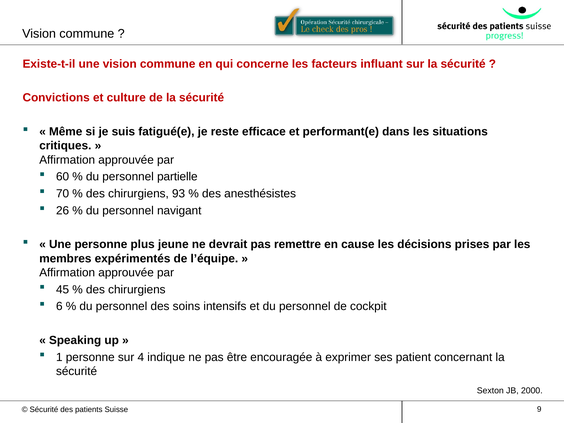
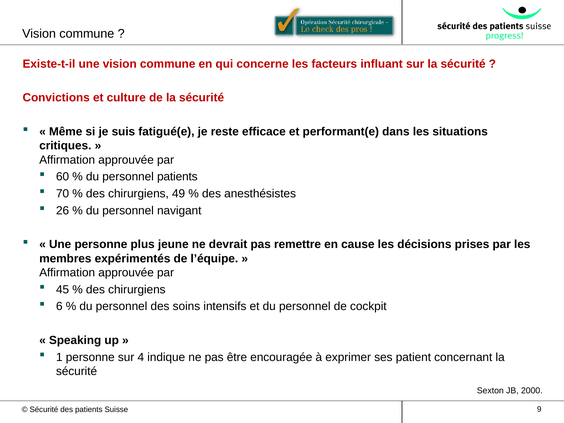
personnel partielle: partielle -> patients
93: 93 -> 49
